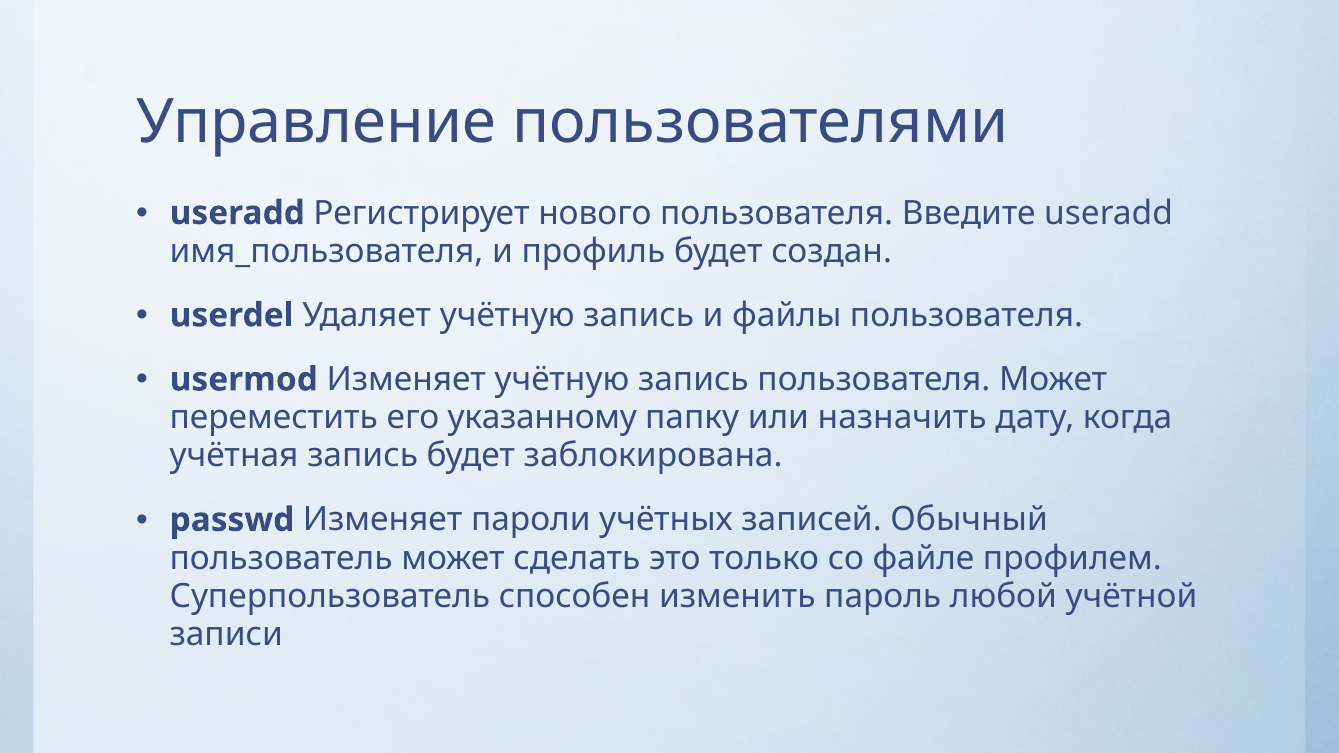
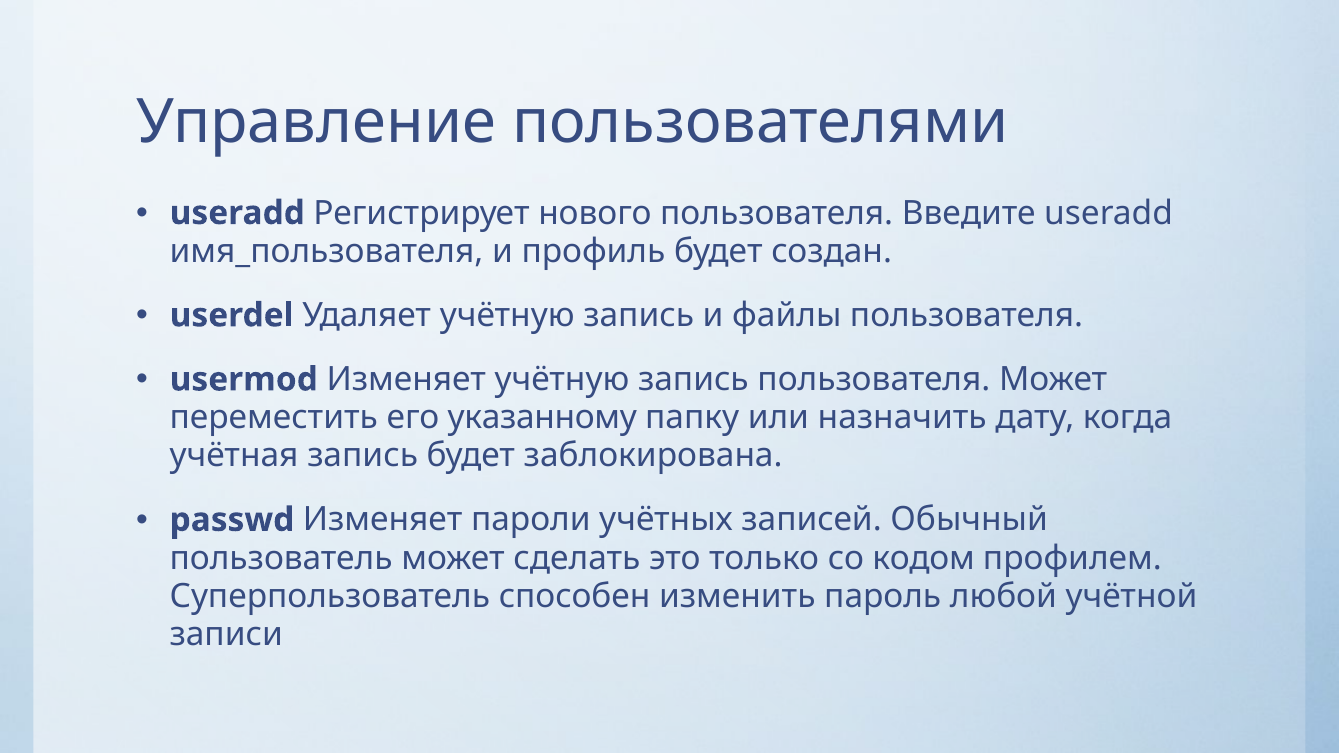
файле: файле -> кодом
